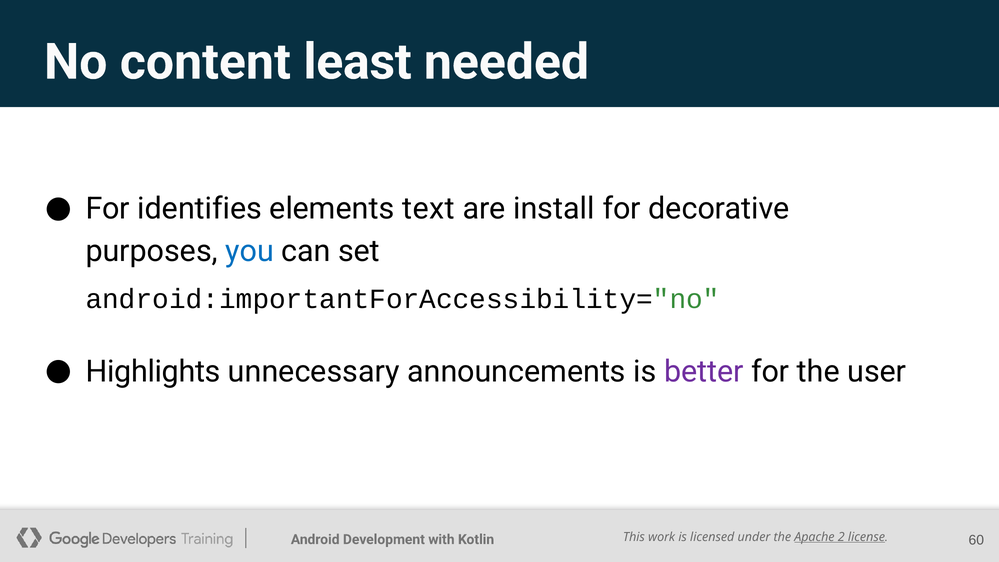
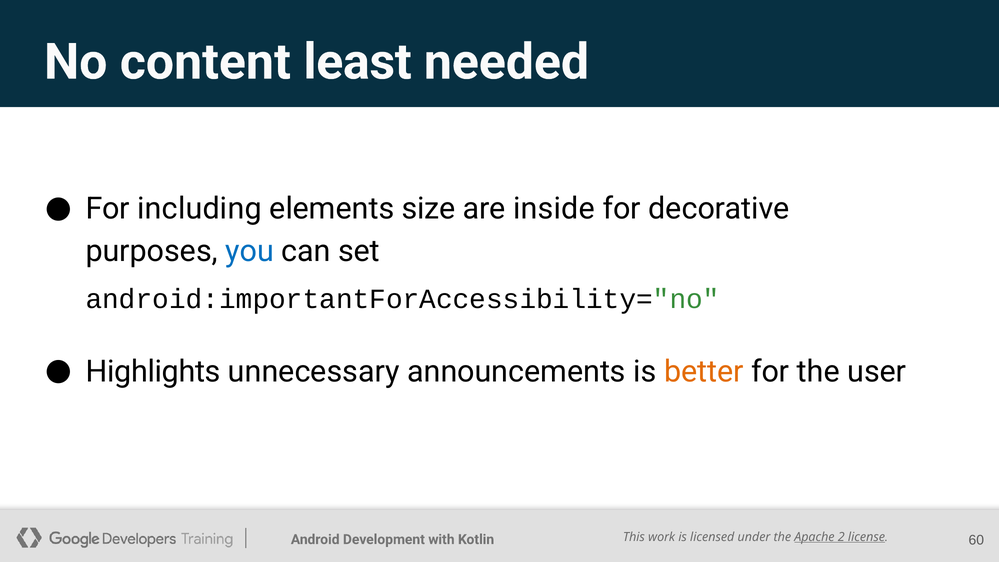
identifies: identifies -> including
text: text -> size
install: install -> inside
better colour: purple -> orange
